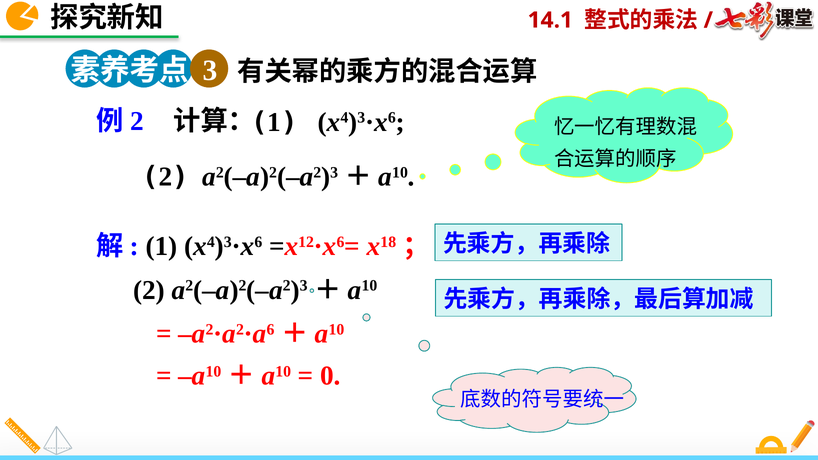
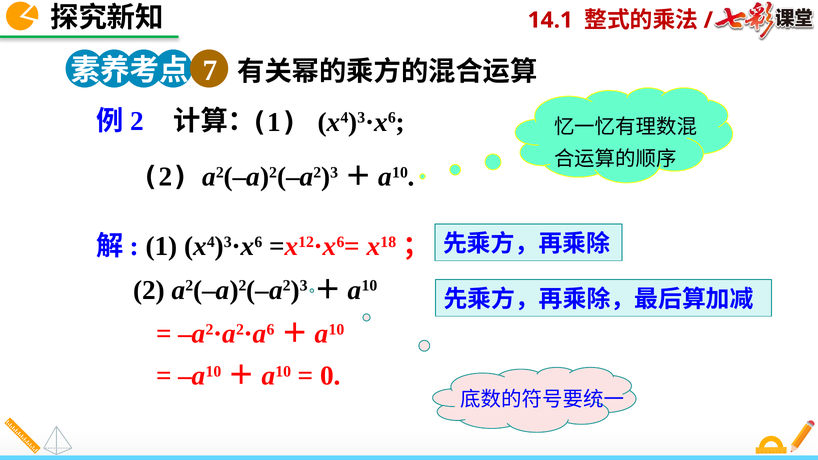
3: 3 -> 7
